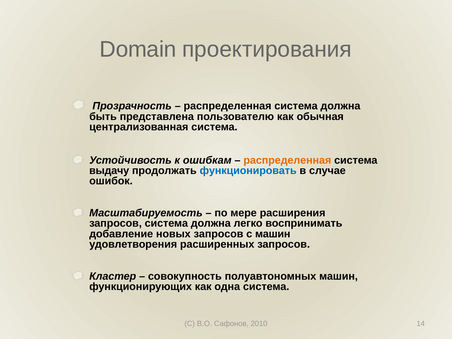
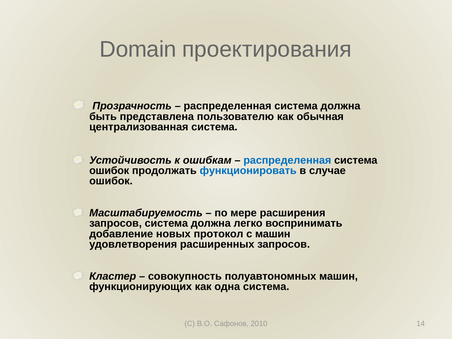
распределенная at (287, 160) colour: orange -> blue
выдачу at (109, 171): выдачу -> ошибок
новых запросов: запросов -> протокол
